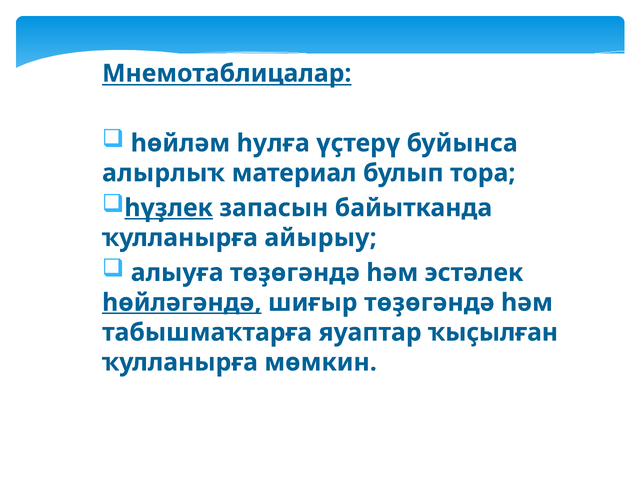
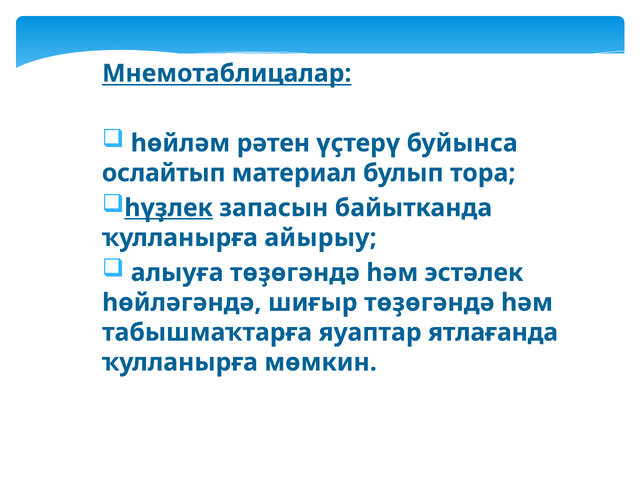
һулға: һулға -> рәтен
алырлыҡ: алырлыҡ -> ослайтып
һөйләгәндә underline: present -> none
ҡыҫылған: ҡыҫылған -> ятлағанда
